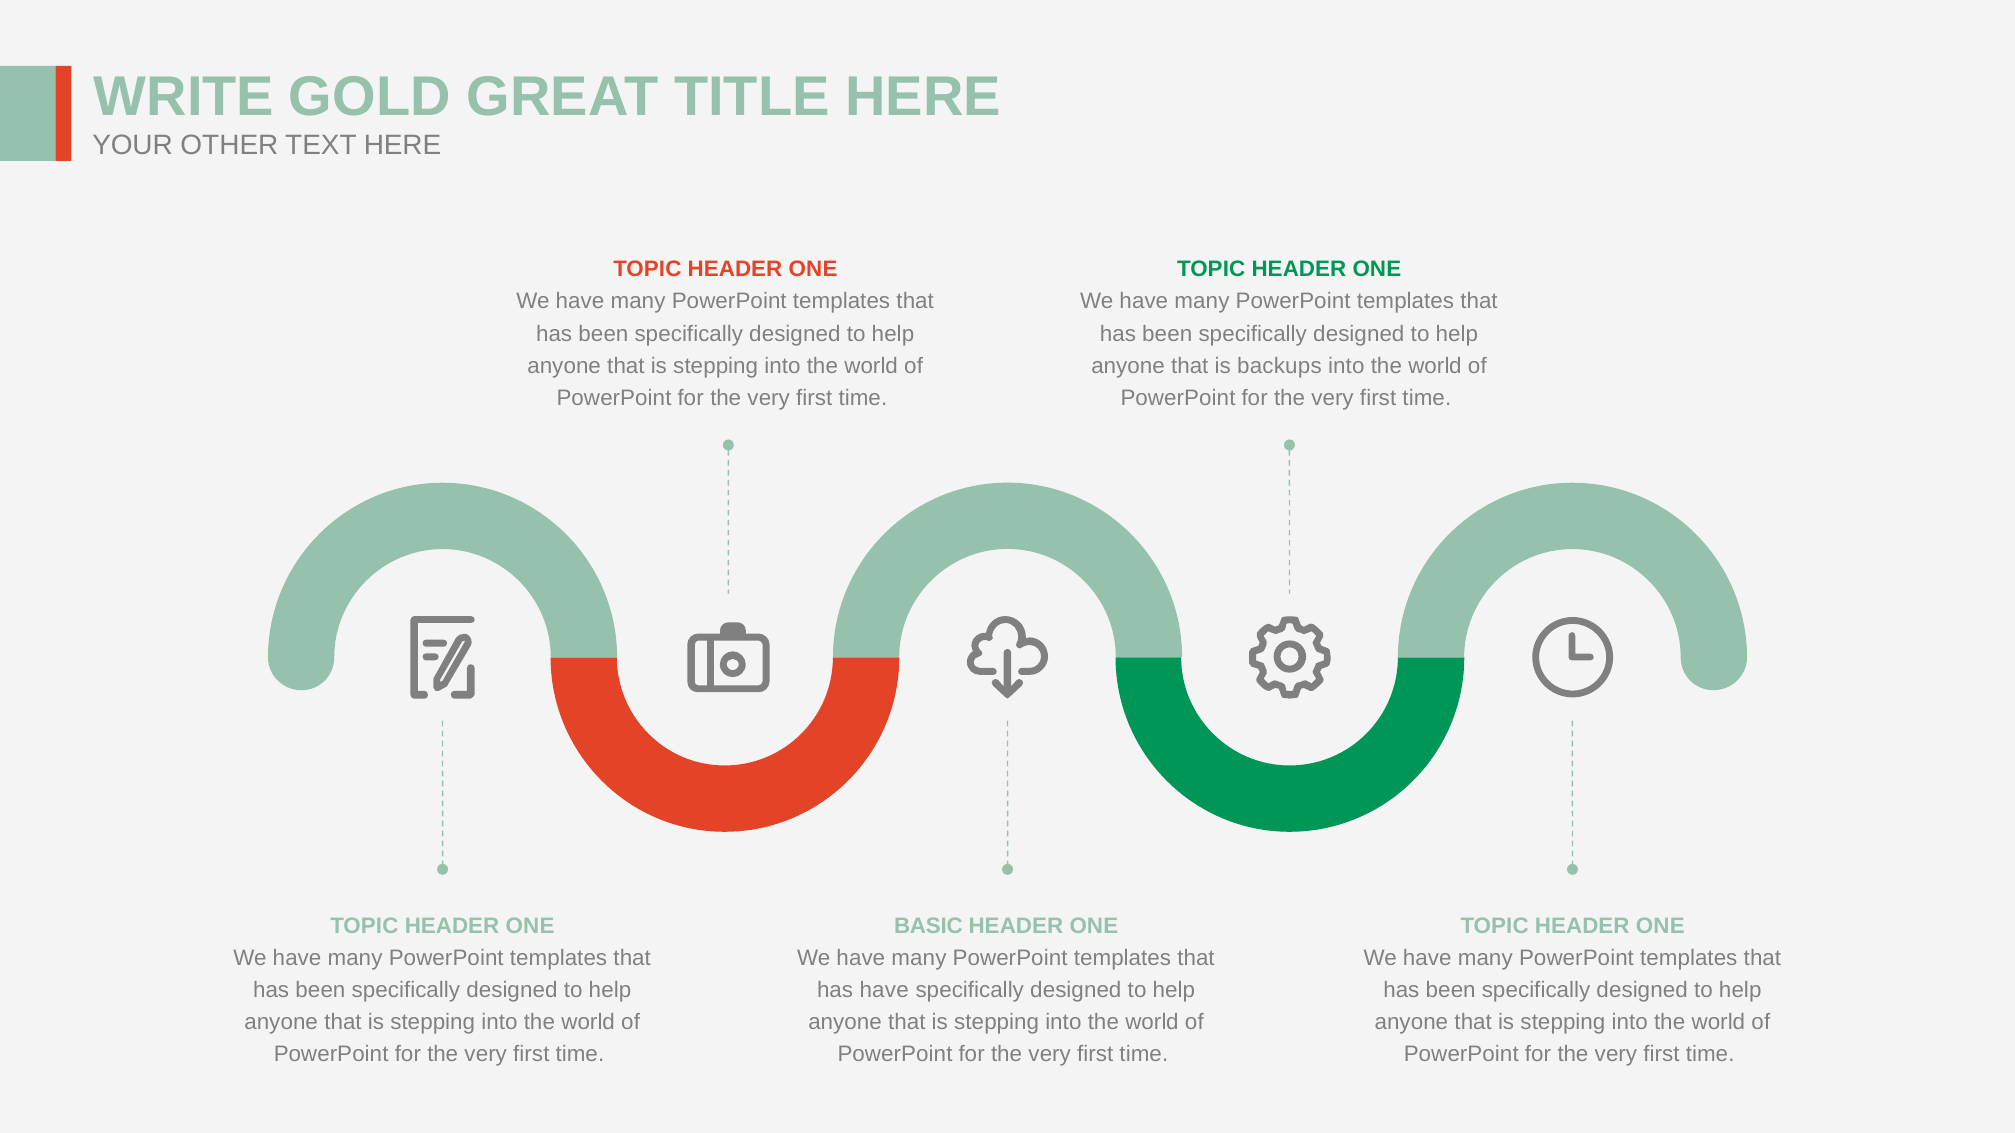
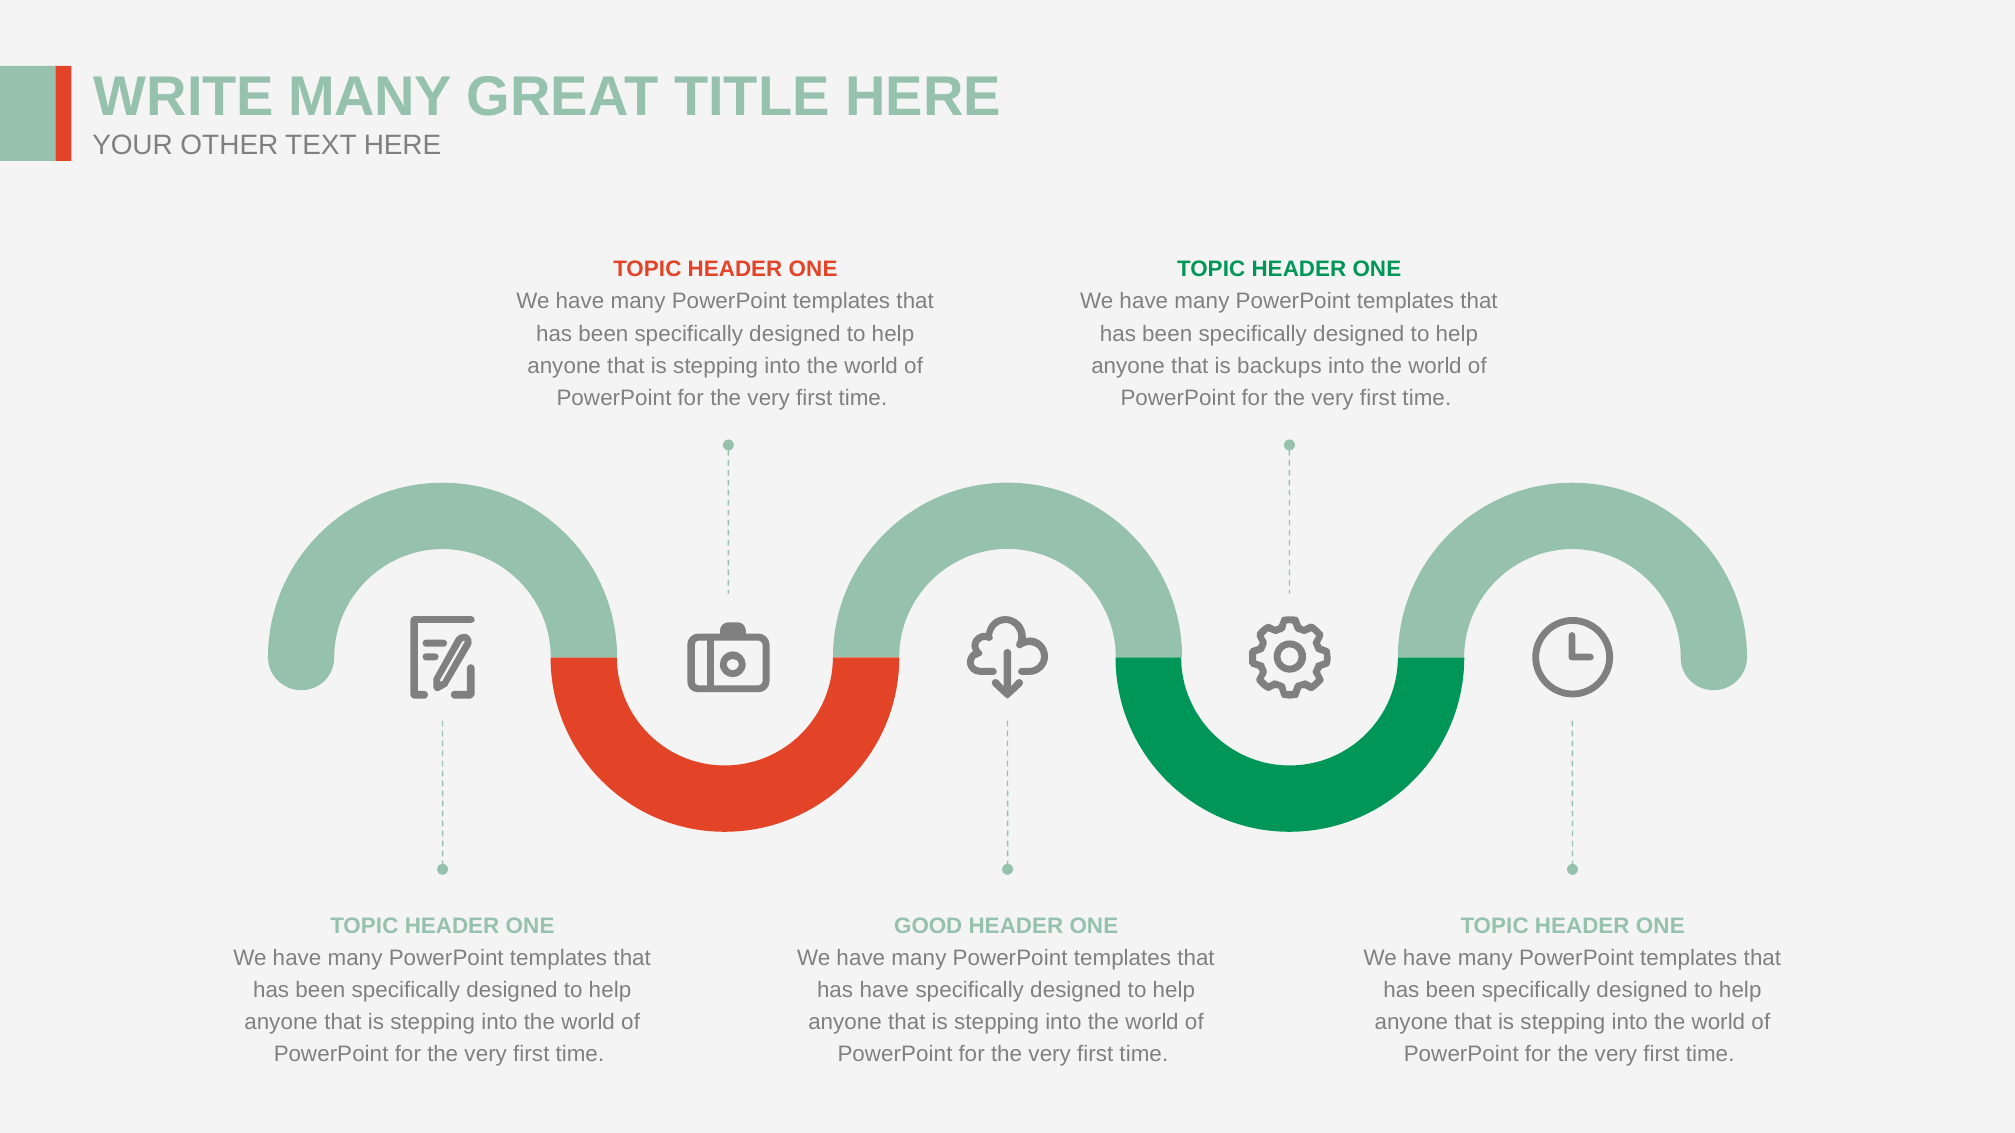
WRITE GOLD: GOLD -> MANY
BASIC: BASIC -> GOOD
